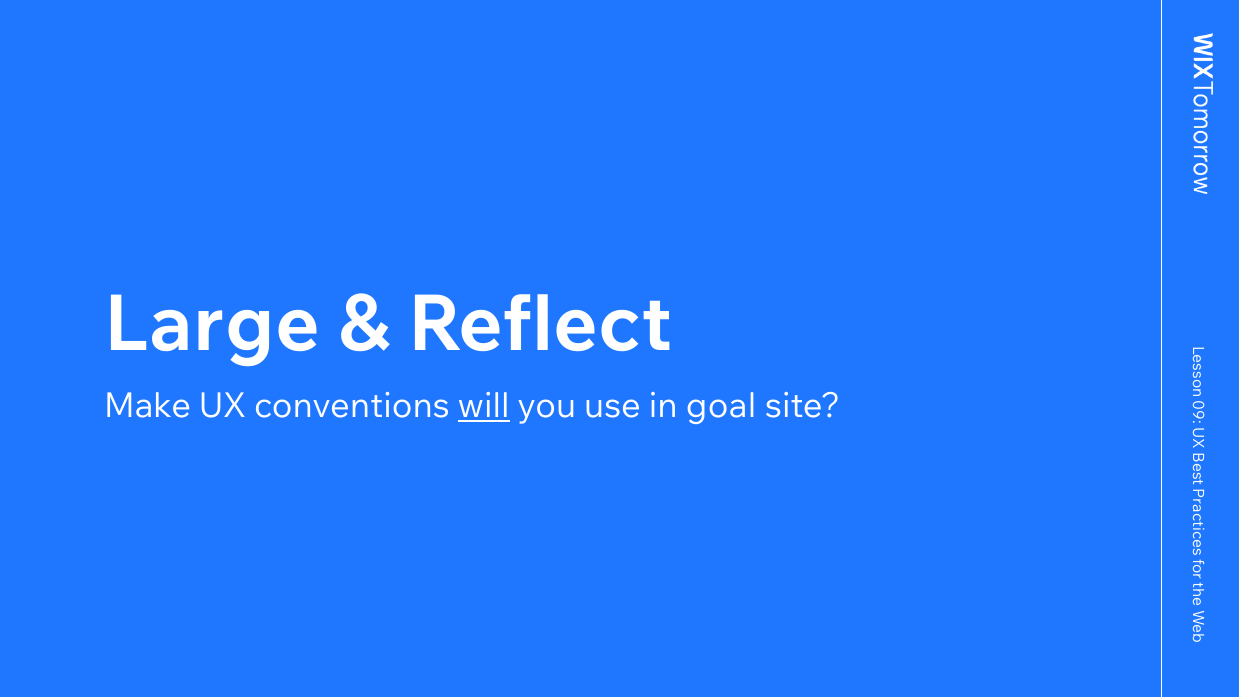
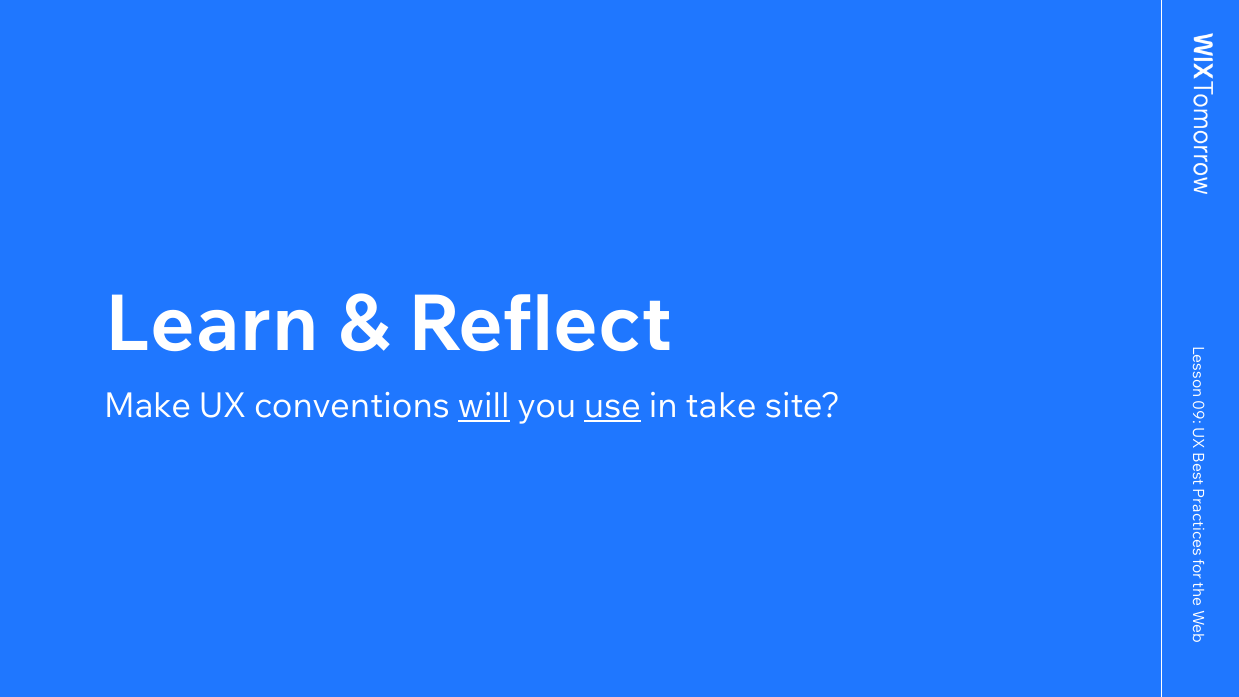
Large: Large -> Learn
use underline: none -> present
goal: goal -> take
